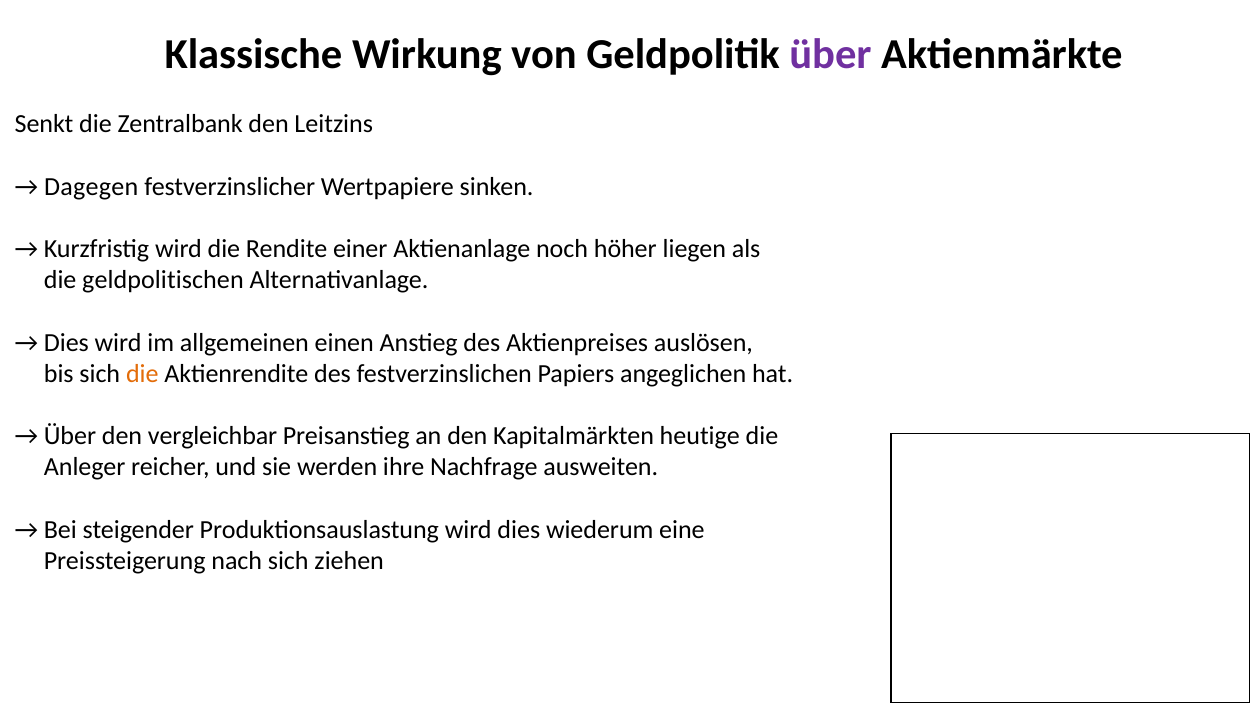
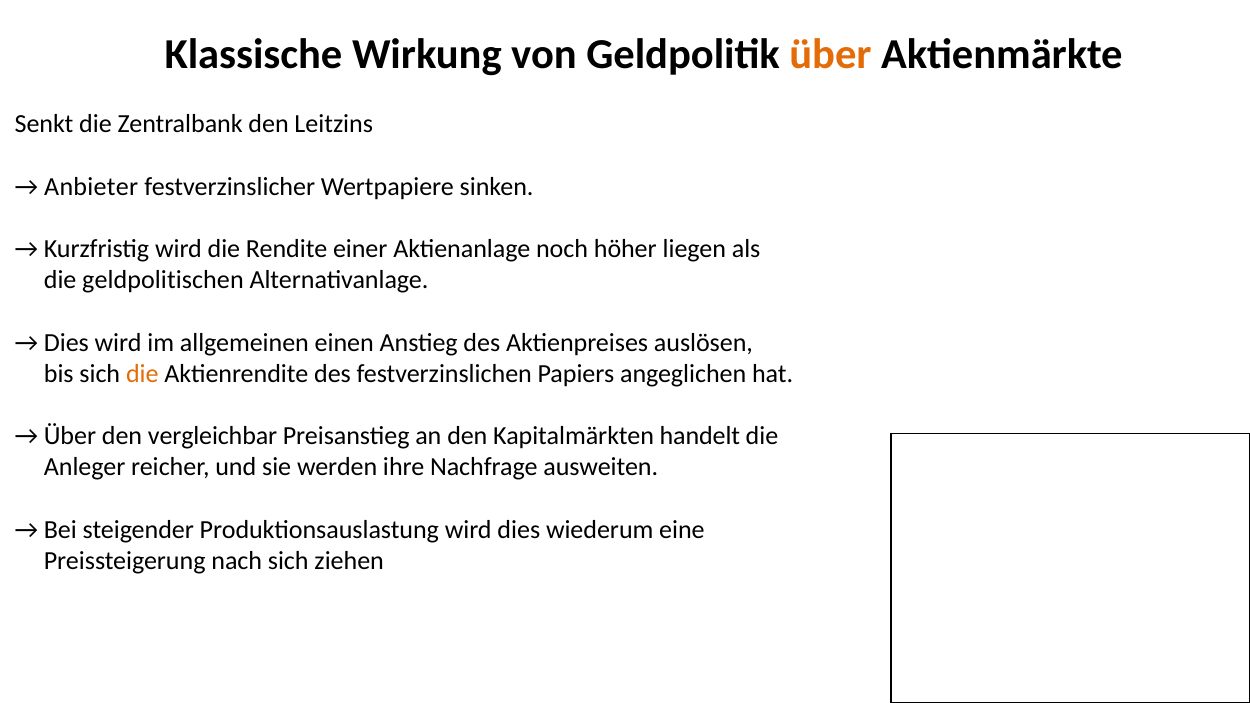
über at (830, 55) colour: purple -> orange
Dagegen: Dagegen -> Anbieter
heutige: heutige -> handelt
